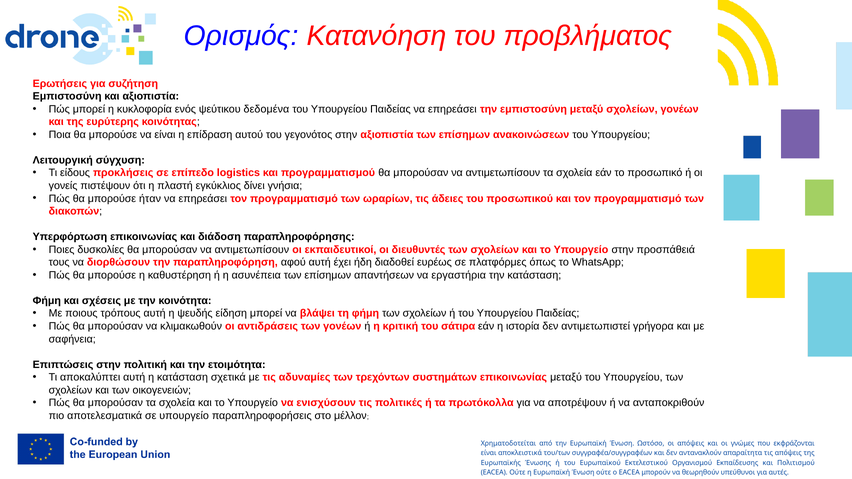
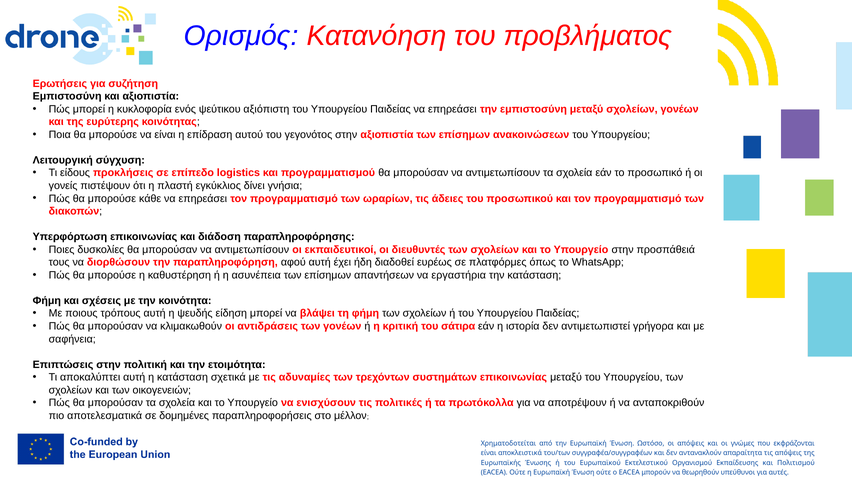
δεδομένα: δεδομένα -> αξιόπιστη
ήταν: ήταν -> κάθε
σε υπουργείο: υπουργείο -> δομημένες
